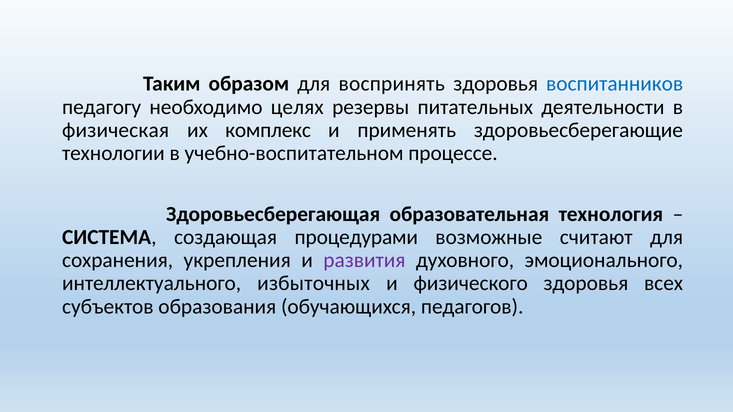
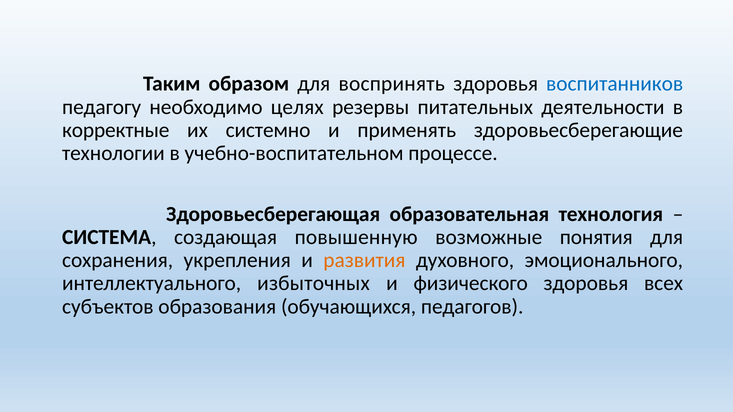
физическая: физическая -> корректные
комплекс: комплекс -> системно
процедурами: процедурами -> повышенную
считают: считают -> понятия
развития colour: purple -> orange
